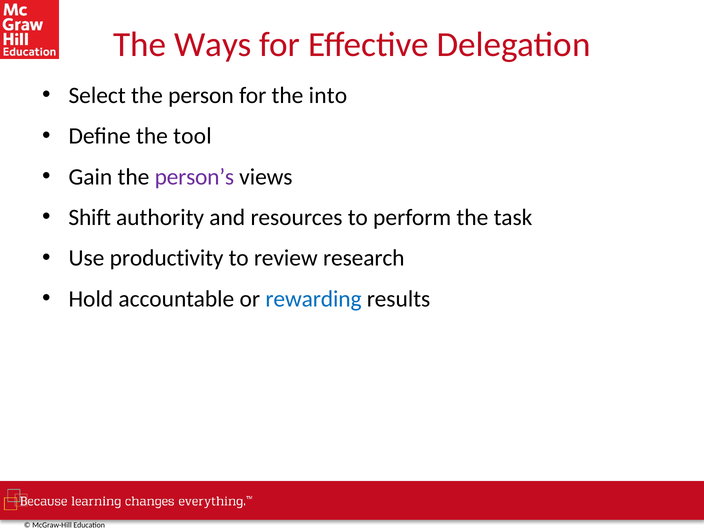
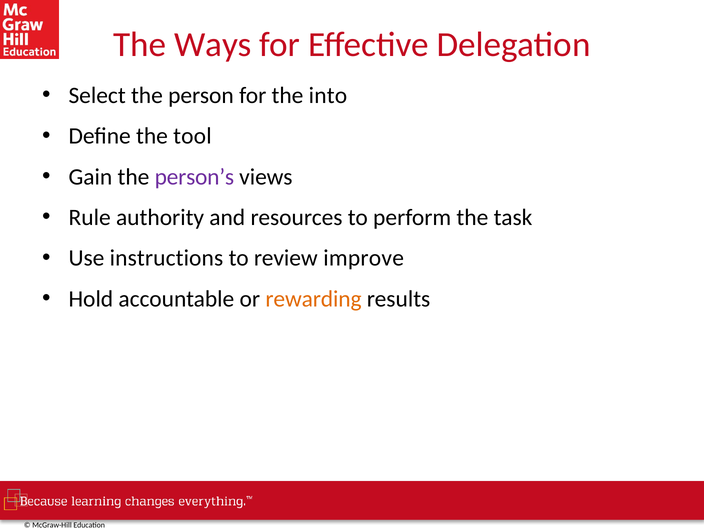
Shift: Shift -> Rule
productivity: productivity -> instructions
research: research -> improve
rewarding colour: blue -> orange
